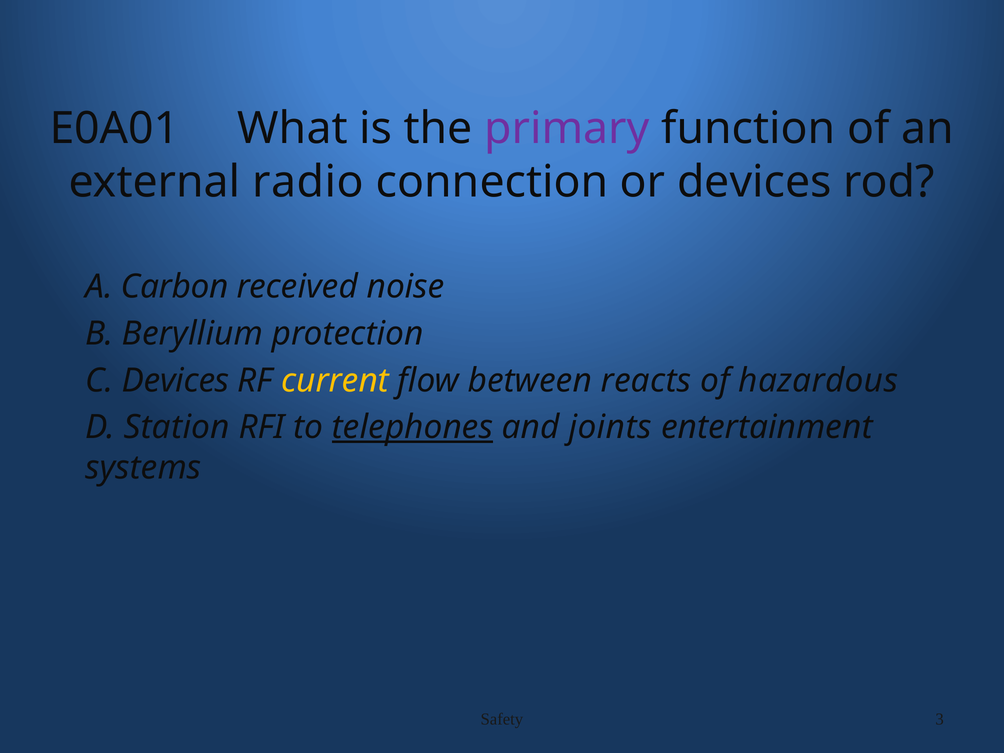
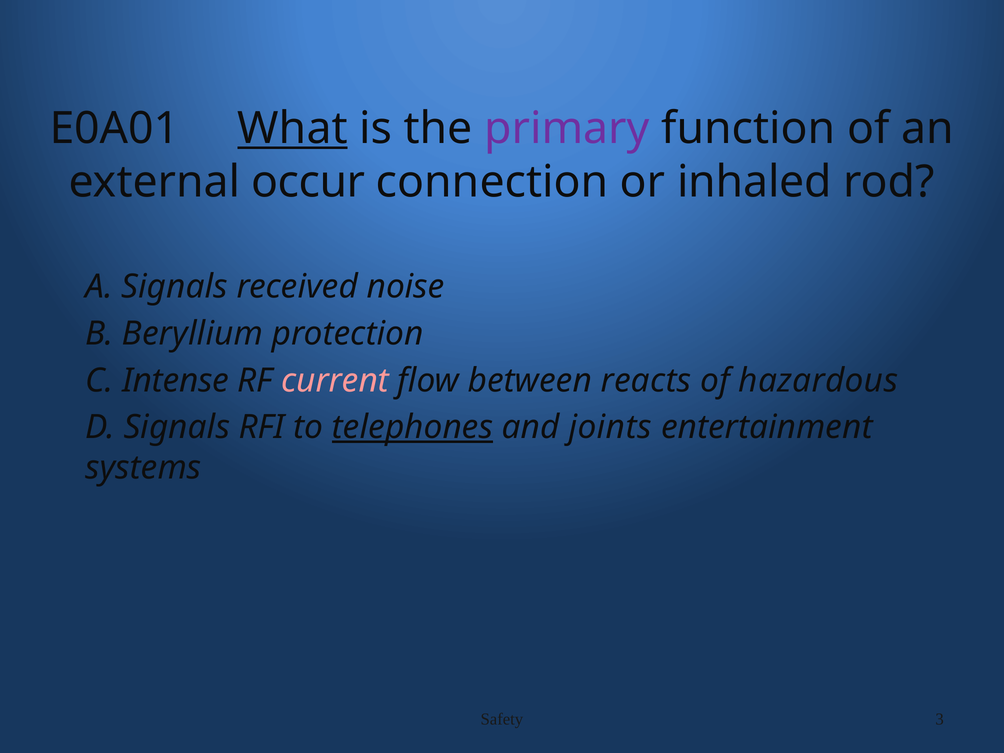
What underline: none -> present
radio: radio -> occur
or devices: devices -> inhaled
A Carbon: Carbon -> Signals
C Devices: Devices -> Intense
current colour: yellow -> pink
D Station: Station -> Signals
